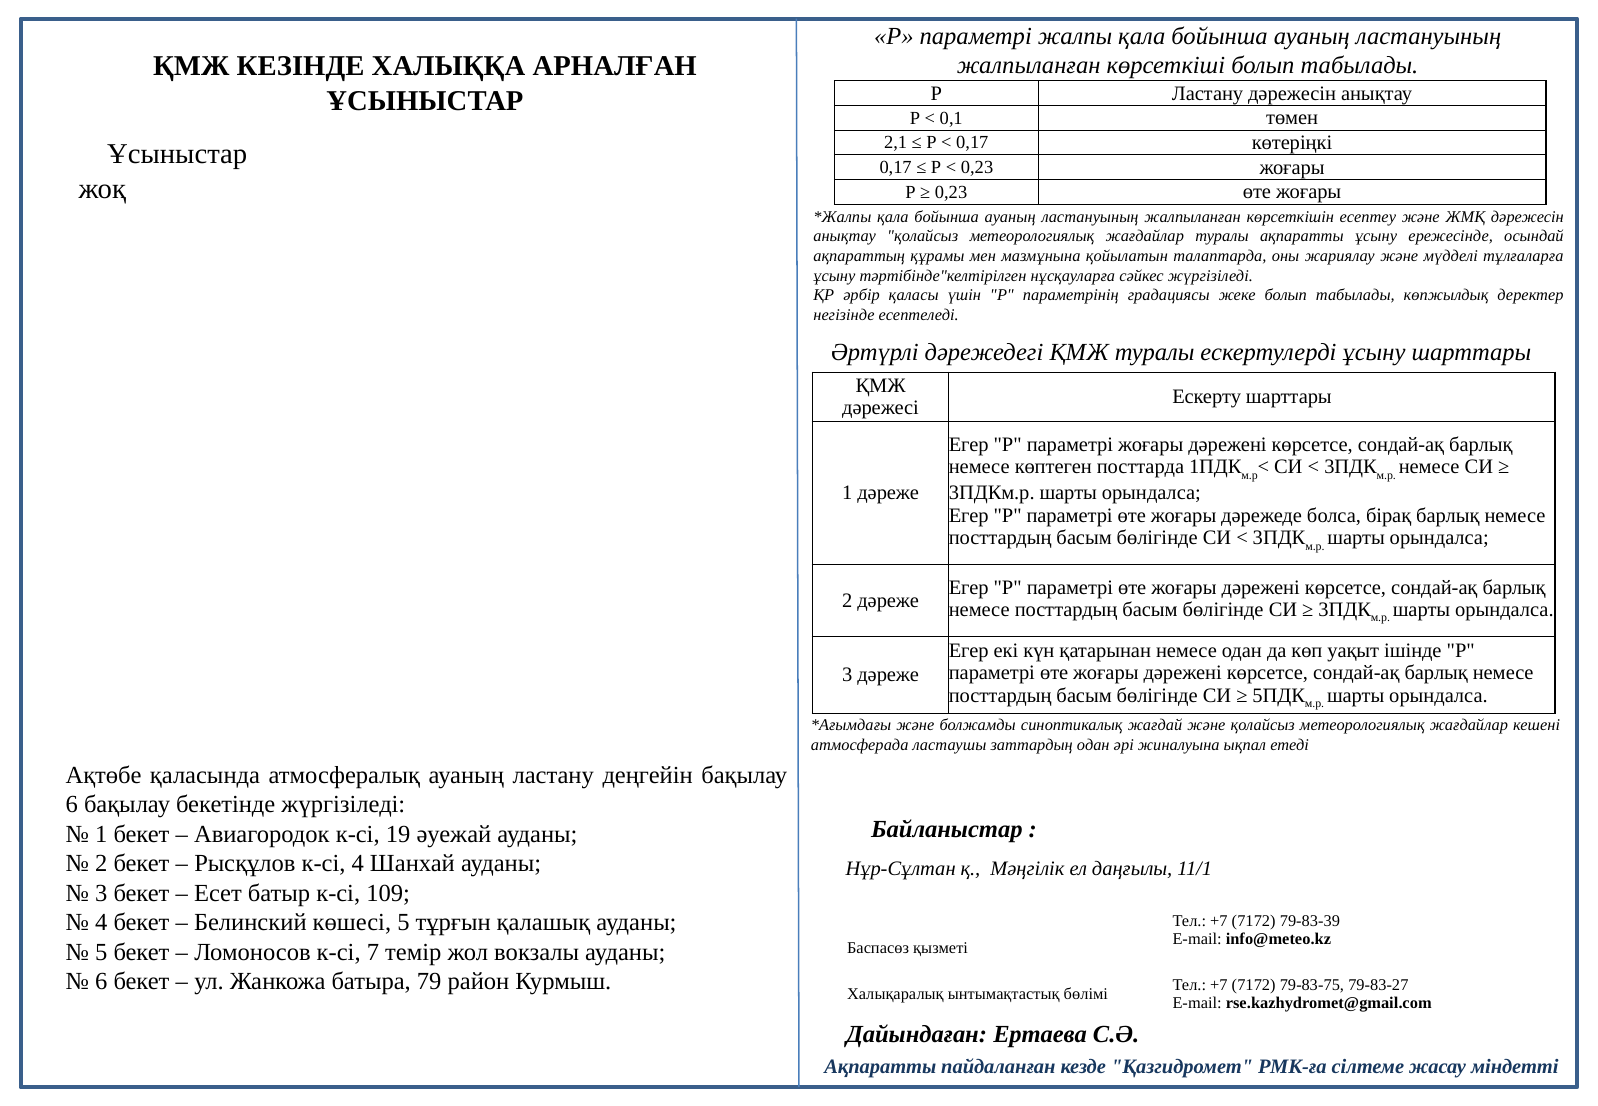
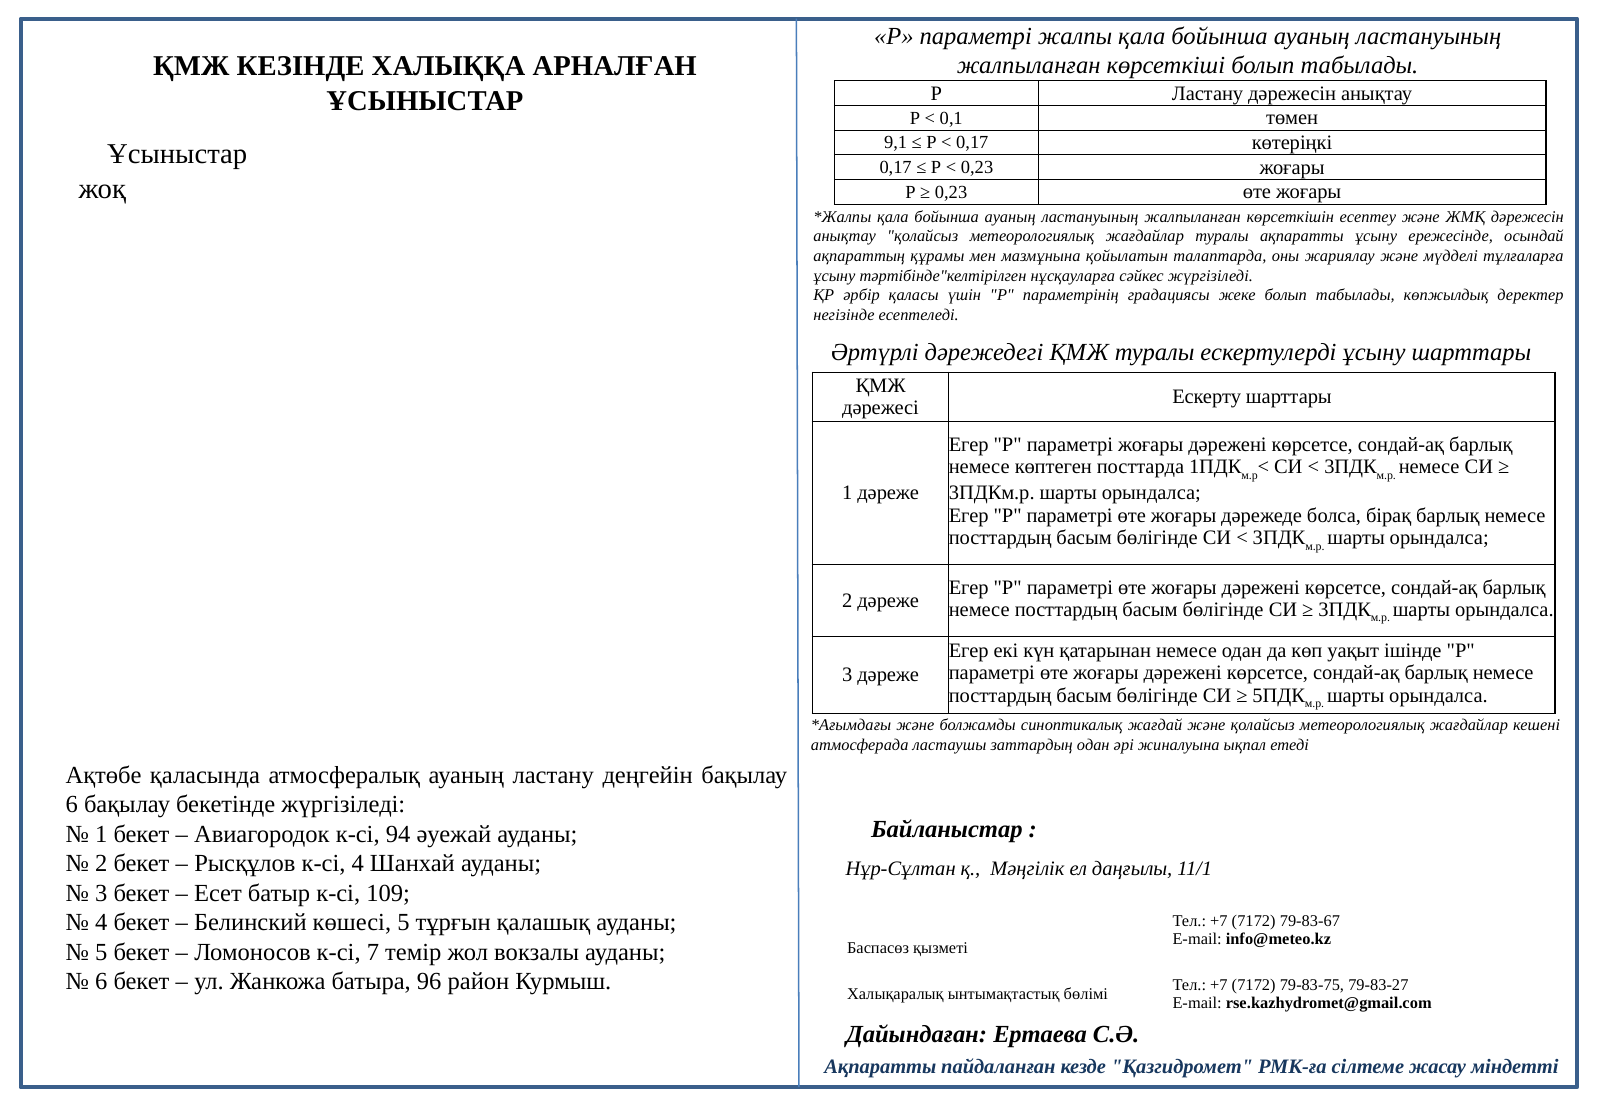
2,1: 2,1 -> 9,1
19: 19 -> 94
79-83-39: 79-83-39 -> 79-83-67
79: 79 -> 96
